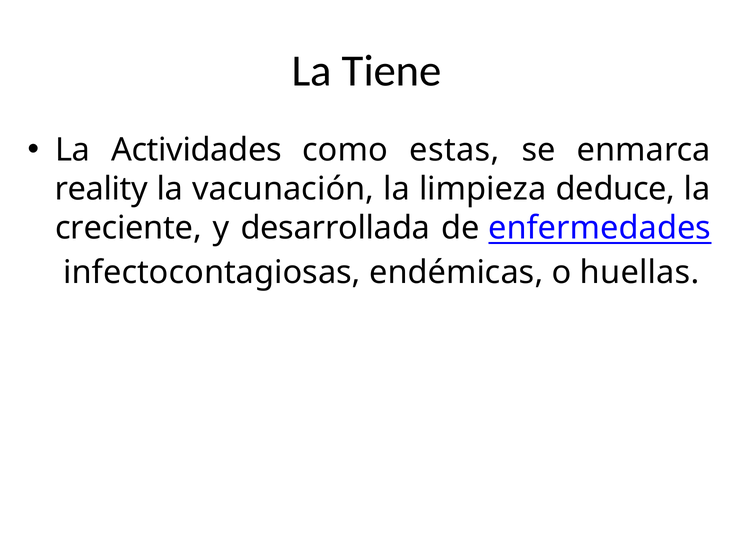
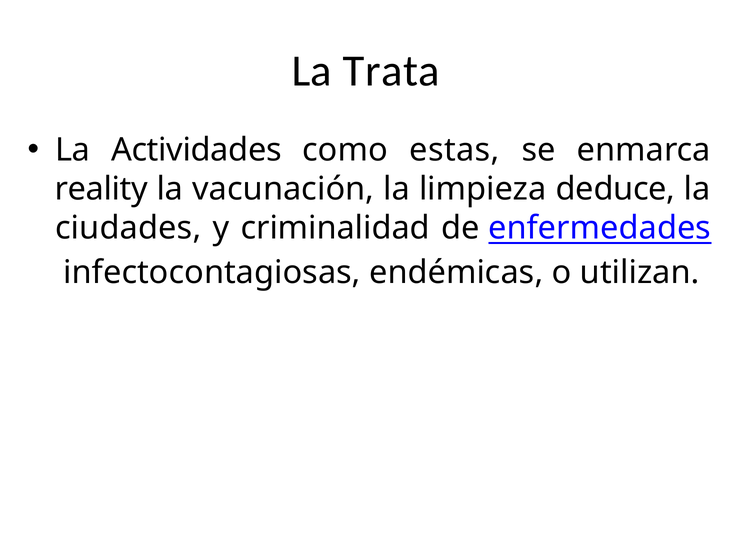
Tiene: Tiene -> Trata
creciente: creciente -> ciudades
desarrollada: desarrollada -> criminalidad
huellas: huellas -> utilizan
